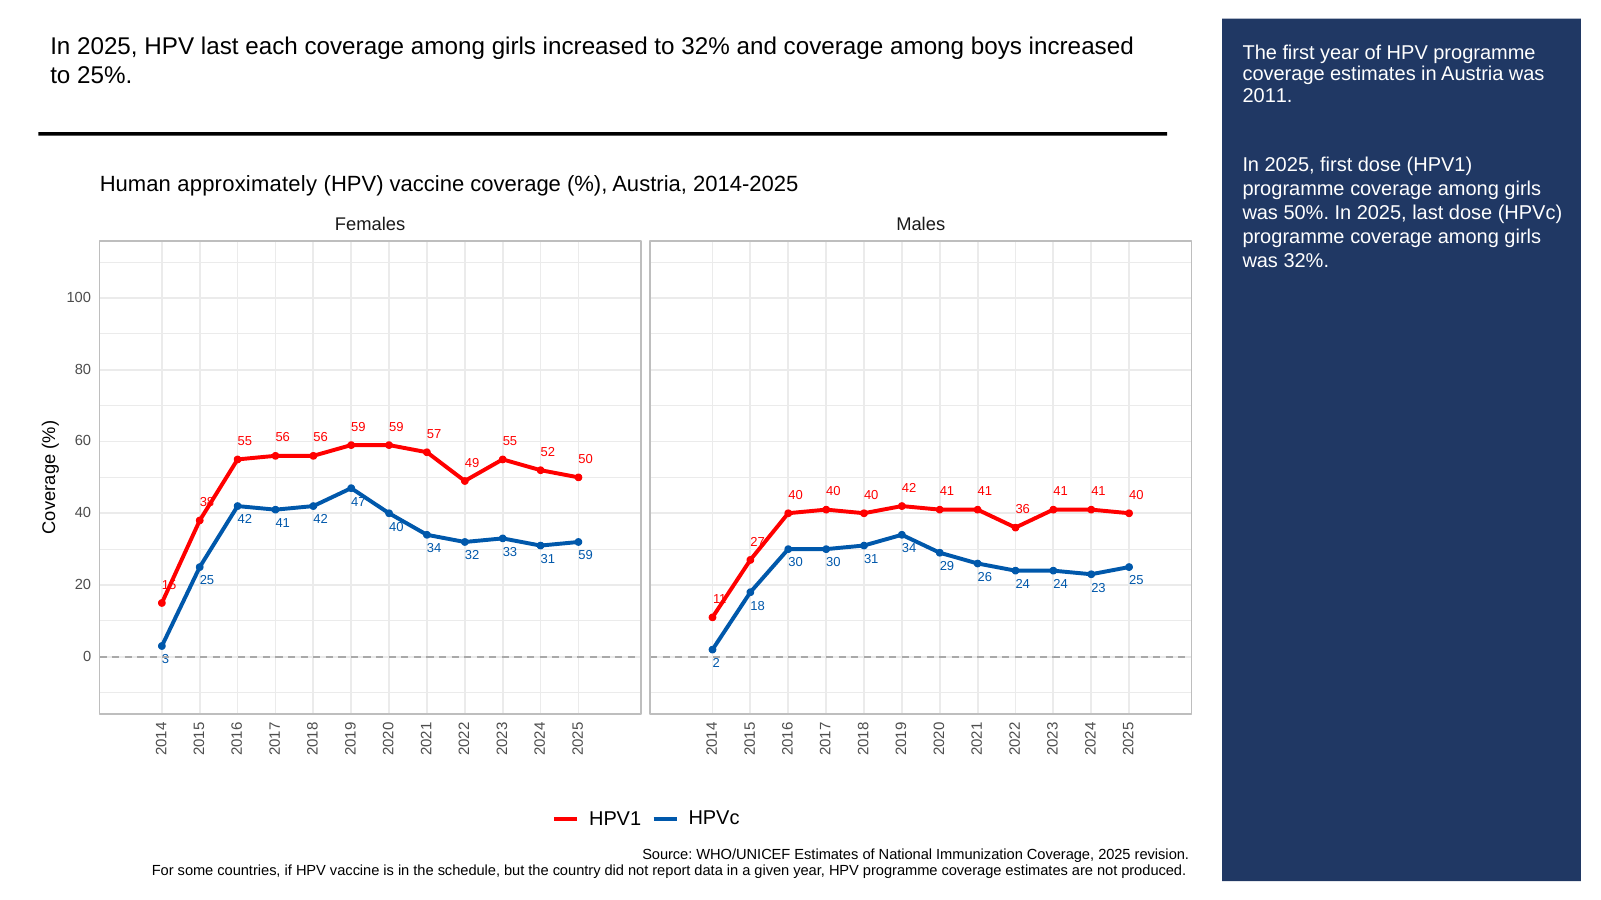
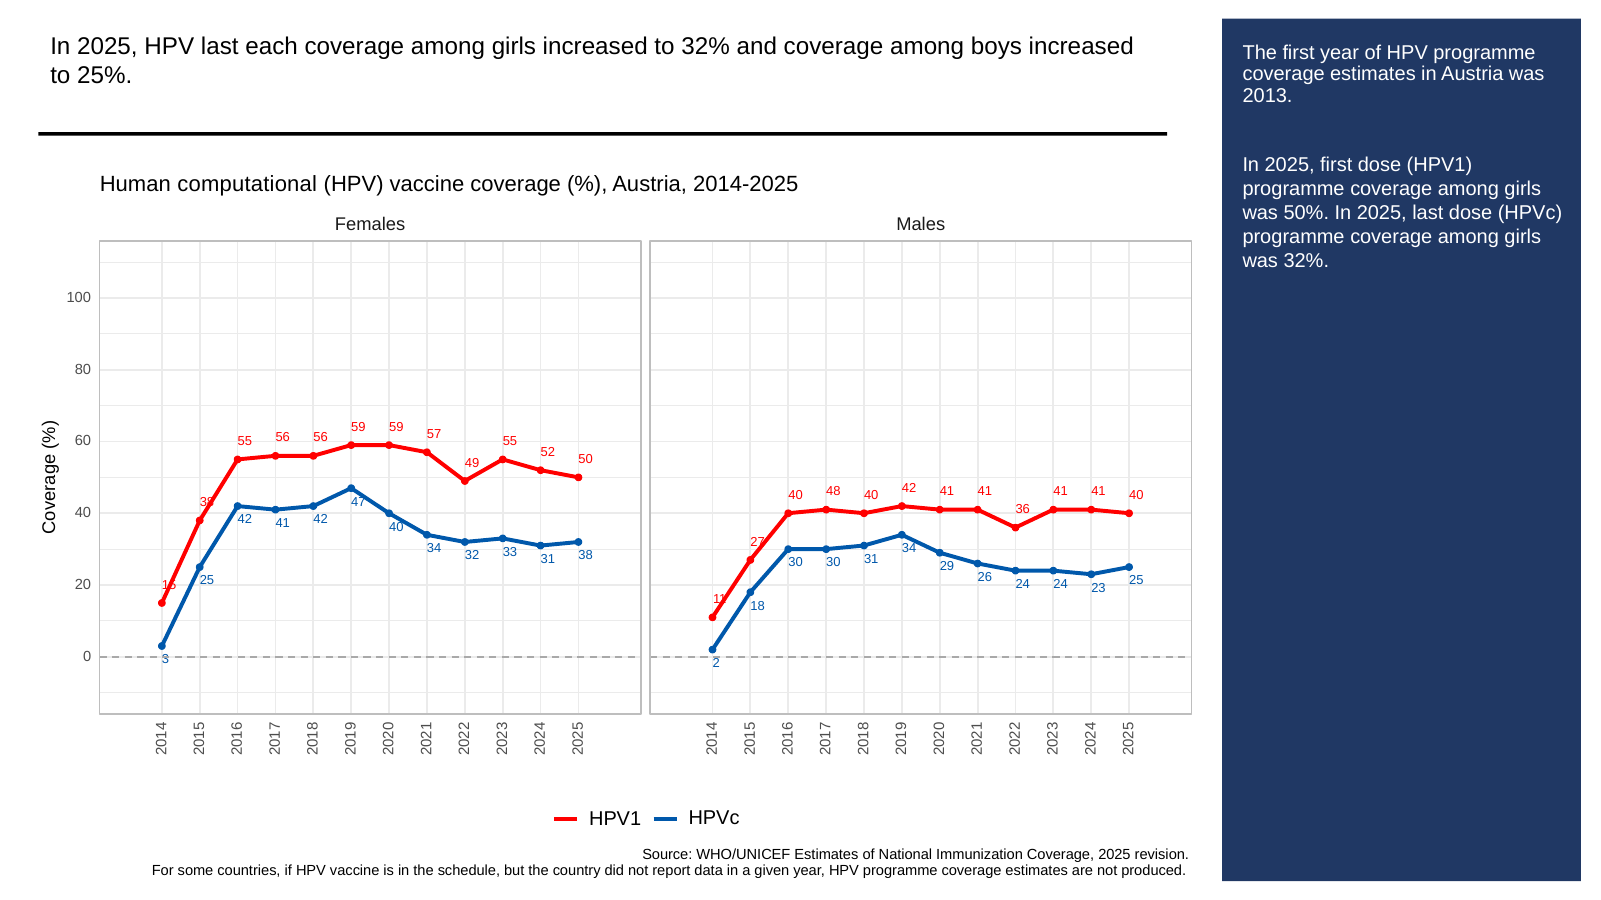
2011: 2011 -> 2013
approximately: approximately -> computational
40 at (833, 492): 40 -> 48
31 59: 59 -> 38
